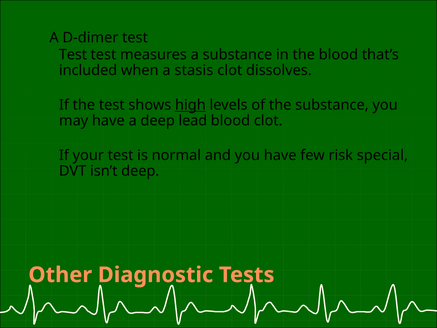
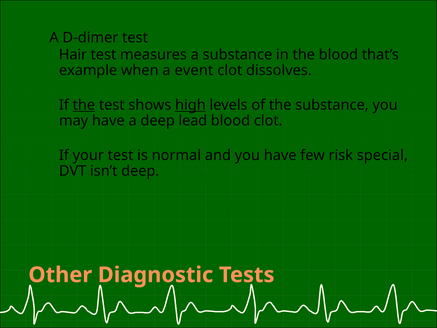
Test at (73, 55): Test -> Hair
included: included -> example
stasis: stasis -> event
the at (84, 105) underline: none -> present
